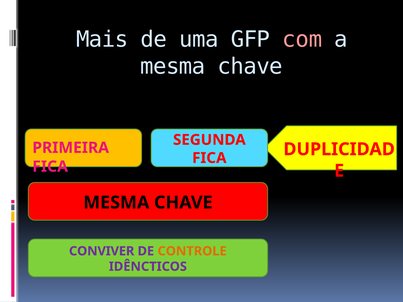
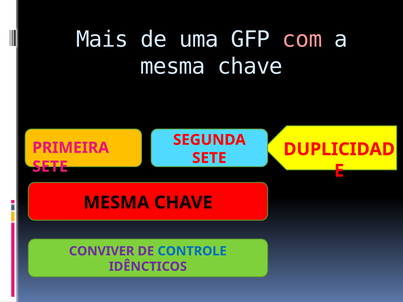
FICA at (209, 158): FICA -> SETE
FICA at (50, 167): FICA -> SETE
CONTROLE colour: orange -> blue
